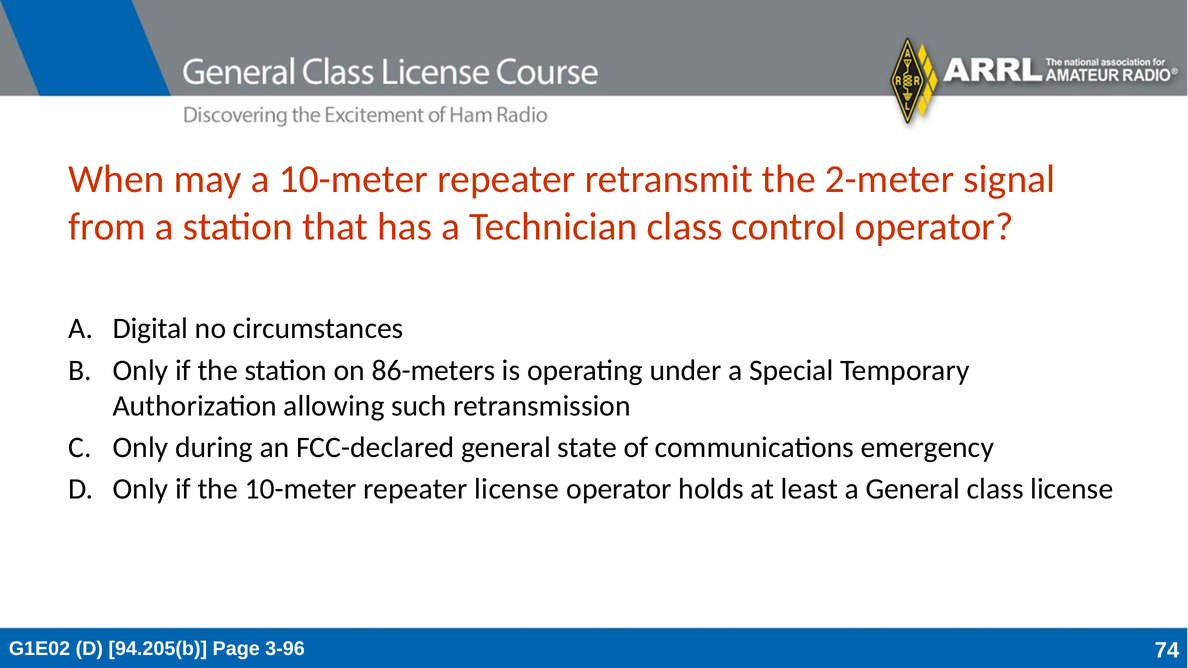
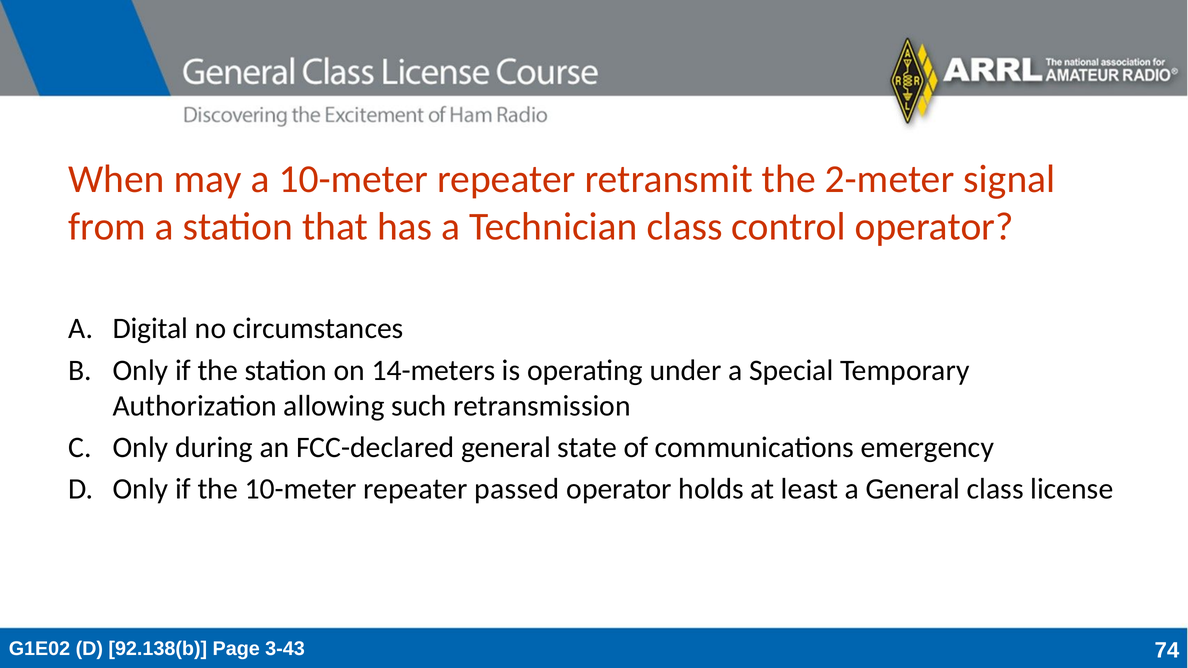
86-meters: 86-meters -> 14-meters
repeater license: license -> passed
94.205(b: 94.205(b -> 92.138(b
3-96: 3-96 -> 3-43
